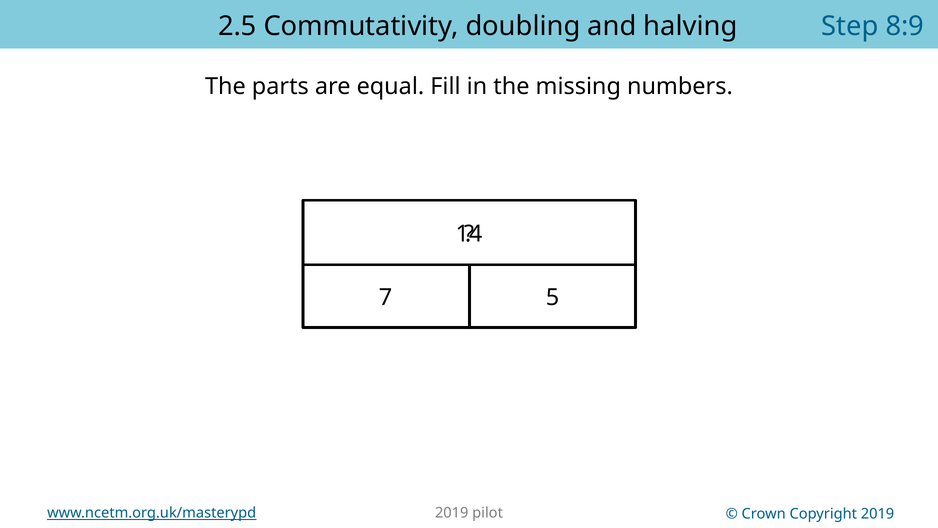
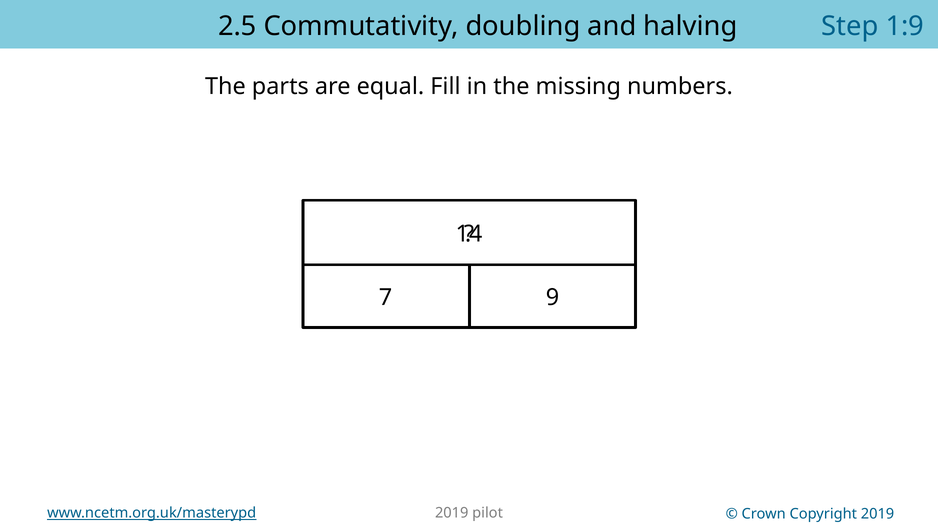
8:9: 8:9 -> 1:9
5: 5 -> 9
